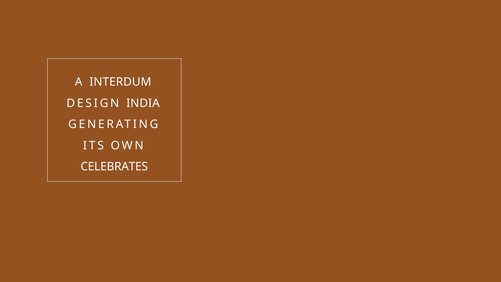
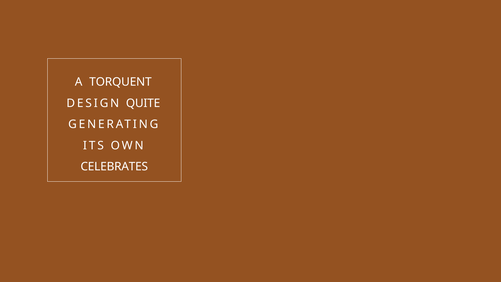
INTERDUM: INTERDUM -> TORQUENT
INDIA: INDIA -> QUITE
